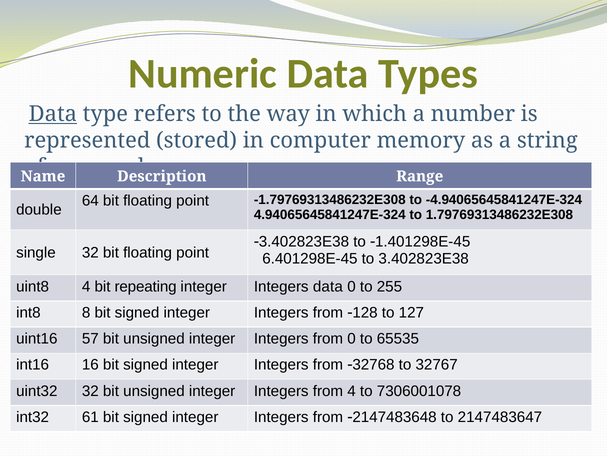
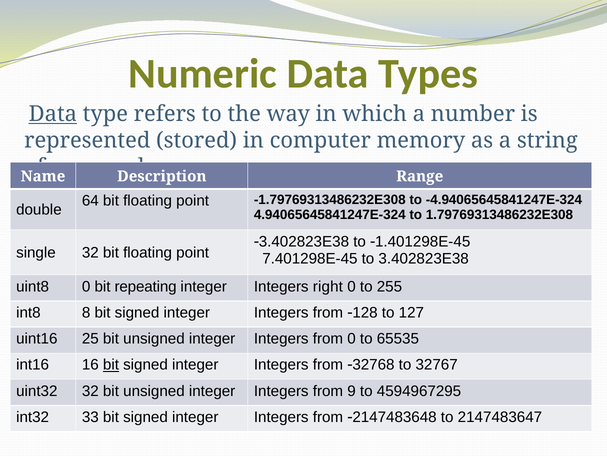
6.401298E-45: 6.401298E-45 -> 7.401298E-45
uint8 4: 4 -> 0
Integers data: data -> right
57: 57 -> 25
bit at (111, 364) underline: none -> present
from 4: 4 -> 9
7306001078: 7306001078 -> 4594967295
61: 61 -> 33
